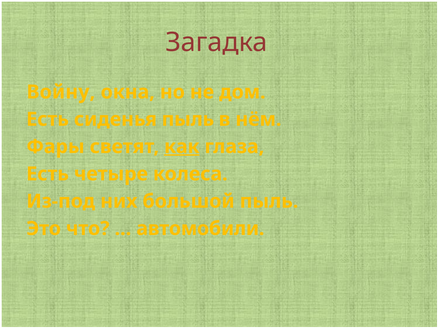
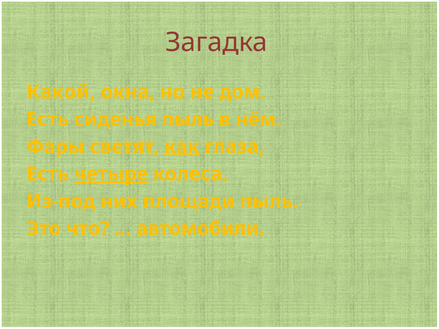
Войну: Войну -> Какой
четыре underline: none -> present
большой: большой -> площади
